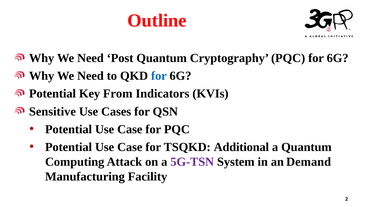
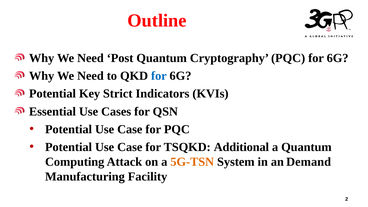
From: From -> Strict
Sensitive: Sensitive -> Essential
5G-TSN colour: purple -> orange
